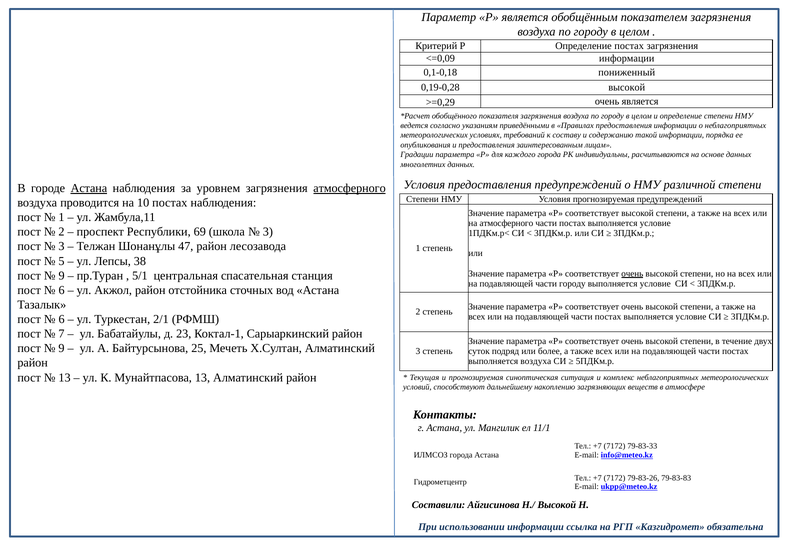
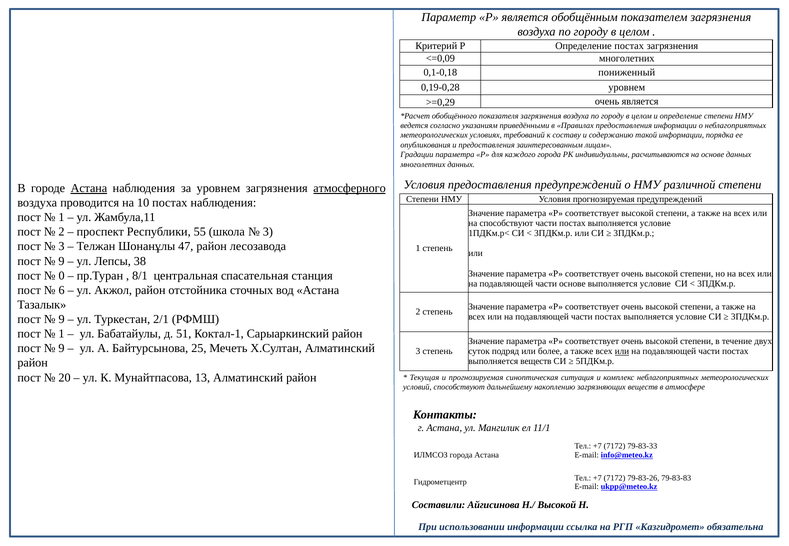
<=0,09 информации: информации -> многолетних
0,19-0,28 высокой: высокой -> уровнем
на атмосферного: атмосферного -> способствуют
69: 69 -> 55
5 at (62, 261): 5 -> 9
очень at (632, 274) underline: present -> none
9 at (62, 276): 9 -> 0
5/1: 5/1 -> 8/1
части городу: городу -> основе
6 at (62, 319): 6 -> 9
7 at (62, 334): 7 -> 1
23: 23 -> 51
или at (622, 351) underline: none -> present
выполняется воздуха: воздуха -> веществ
13 at (65, 378): 13 -> 20
